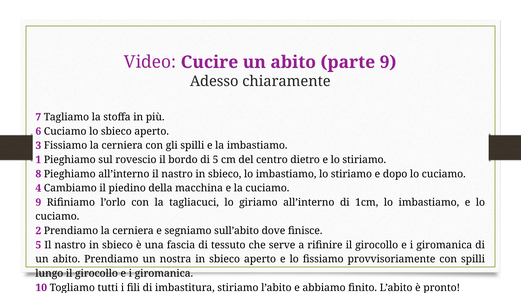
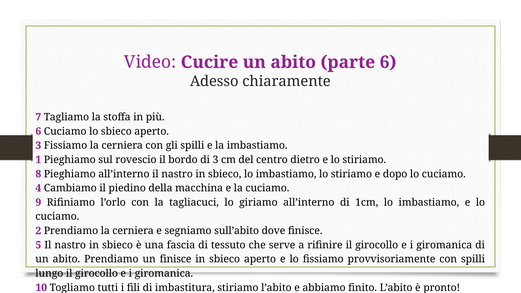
parte 9: 9 -> 6
di 5: 5 -> 3
un nostra: nostra -> finisce
